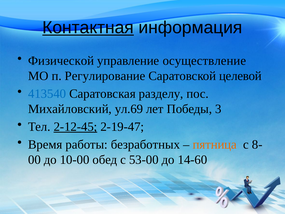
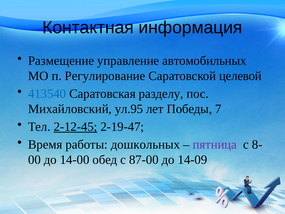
Контактная underline: present -> none
Физической: Физической -> Размещение
осуществление: осуществление -> автомобильных
ул.69: ул.69 -> ул.95
3: 3 -> 7
безработных: безработных -> дошкольных
пятница colour: orange -> purple
10-00: 10-00 -> 14-00
53-00: 53-00 -> 87-00
14-60: 14-60 -> 14-09
